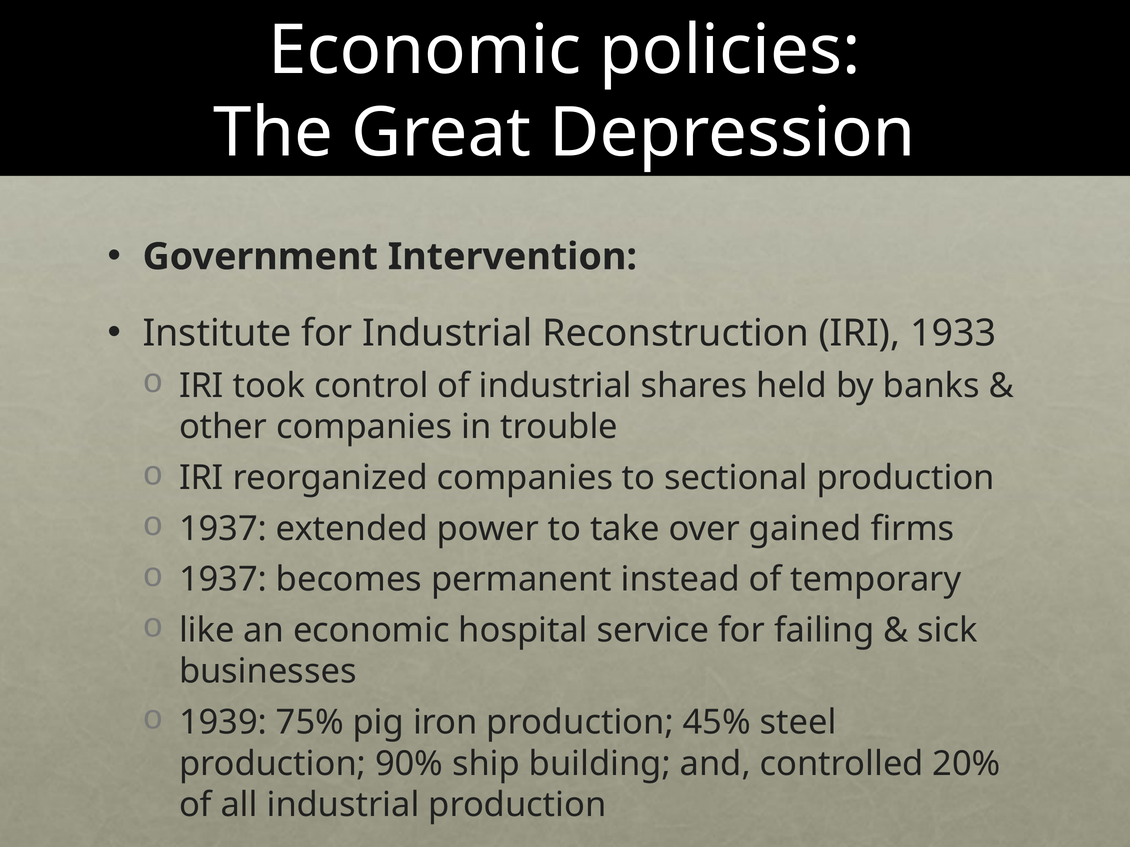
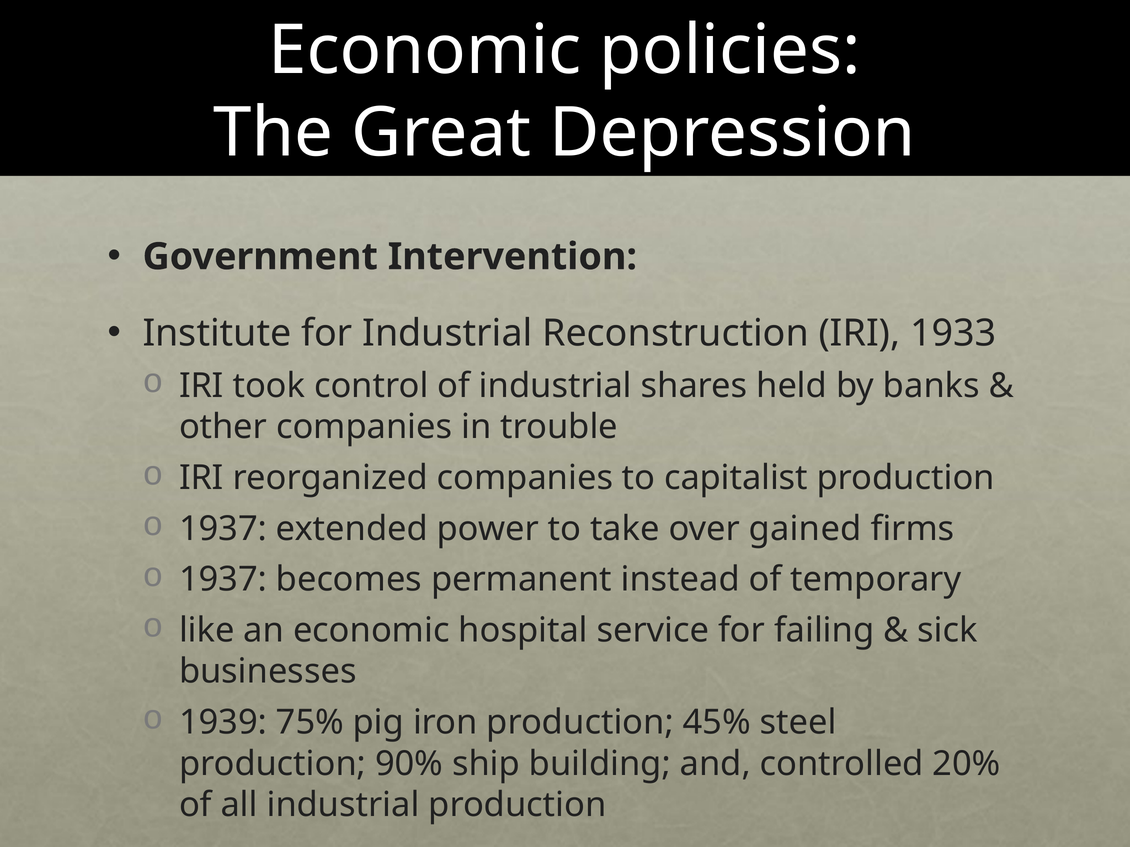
sectional: sectional -> capitalist
